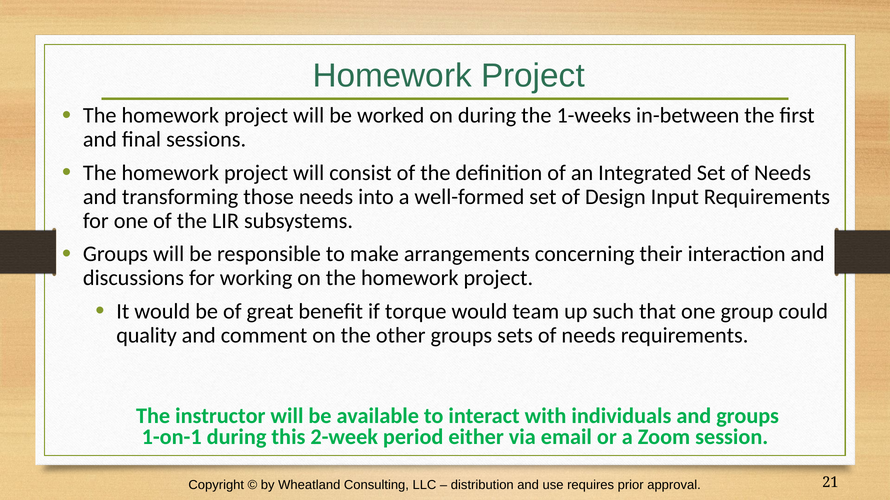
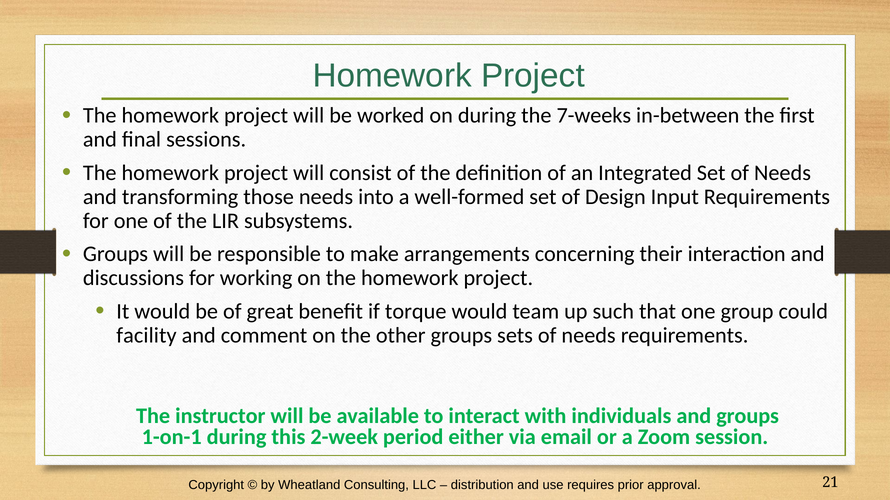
1-weeks: 1-weeks -> 7-weeks
quality: quality -> facility
